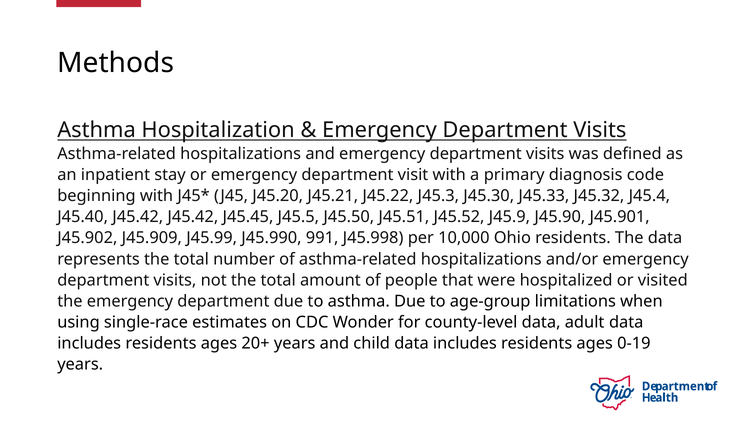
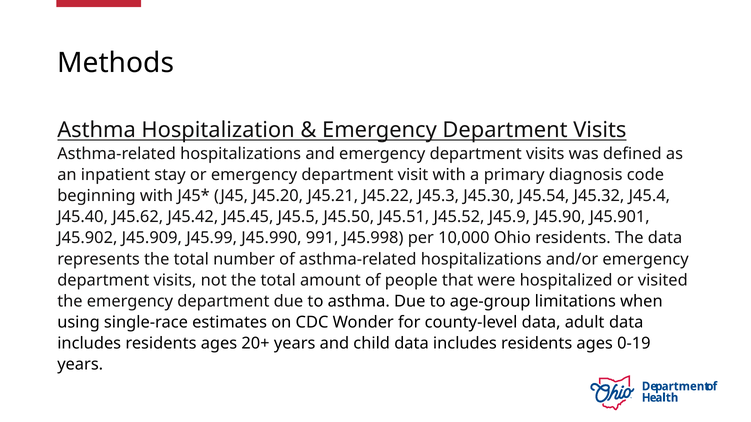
J45.33: J45.33 -> J45.54
J45.40 J45.42: J45.42 -> J45.62
